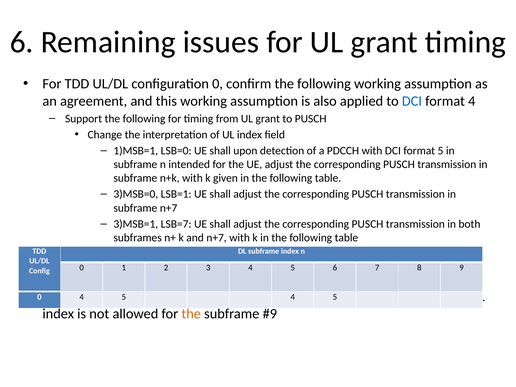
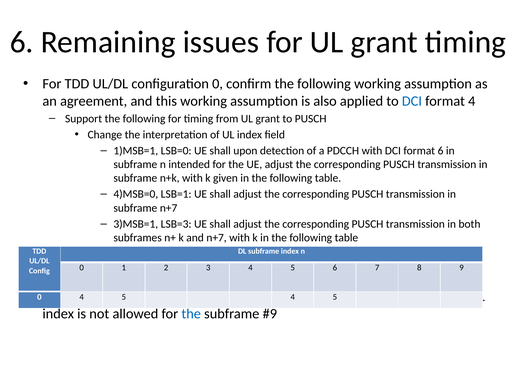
format 5: 5 -> 6
3)MSB=0: 3)MSB=0 -> 4)MSB=0
LSB=7: LSB=7 -> LSB=3
the at (191, 314) colour: orange -> blue
